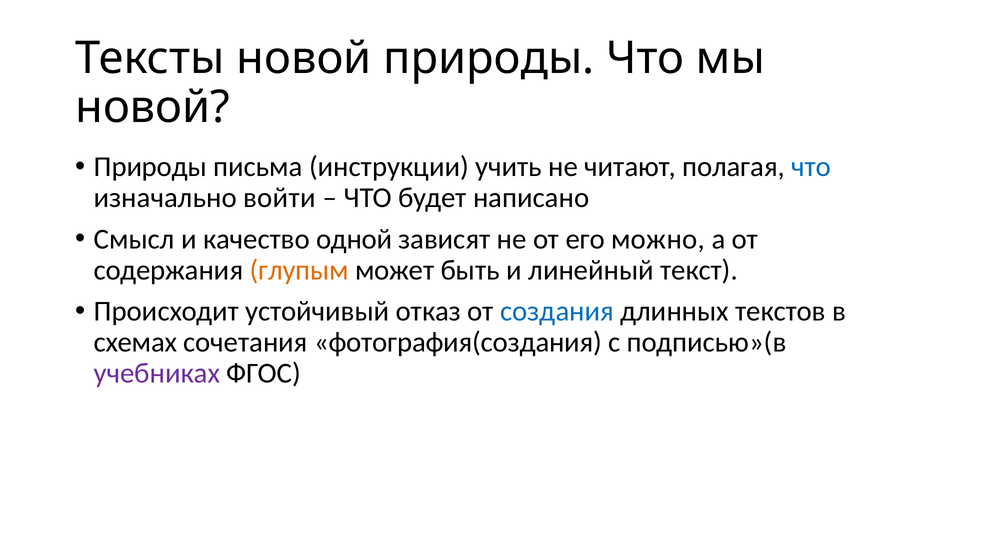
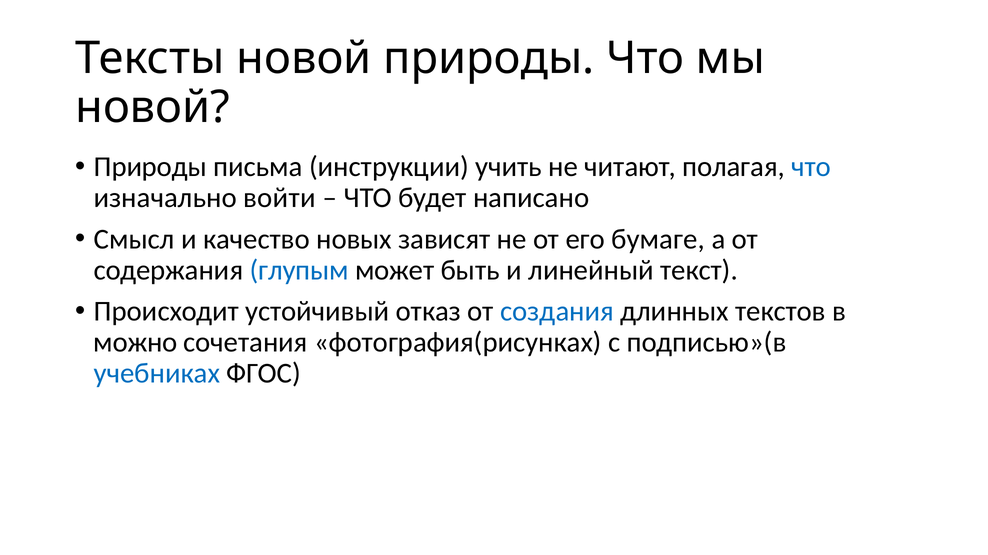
одной: одной -> новых
можно: можно -> бумаге
глупым colour: orange -> blue
схемах: схемах -> можно
фотография(создания: фотография(создания -> фотография(рисунках
учебниках colour: purple -> blue
